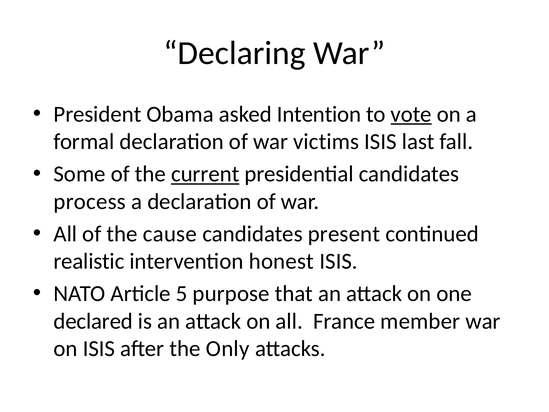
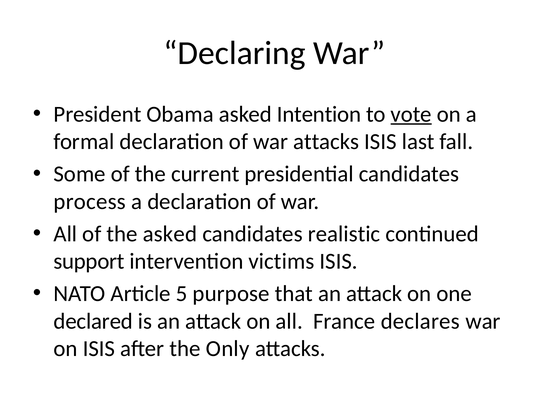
war victims: victims -> attacks
current underline: present -> none
the cause: cause -> asked
present: present -> realistic
realistic: realistic -> support
honest: honest -> victims
member: member -> declares
